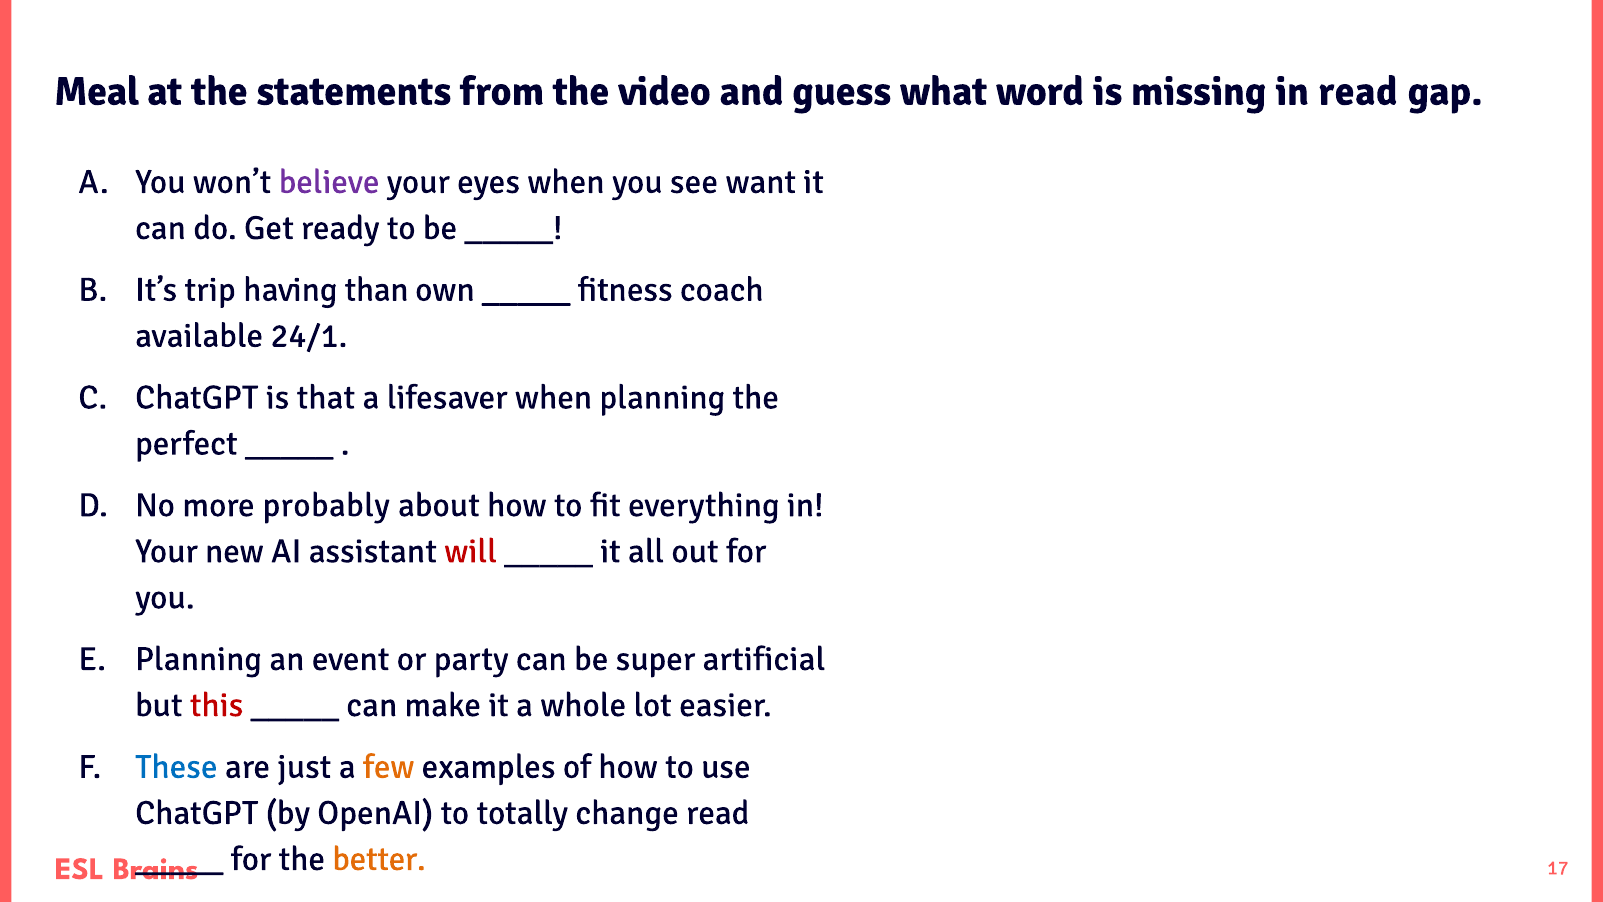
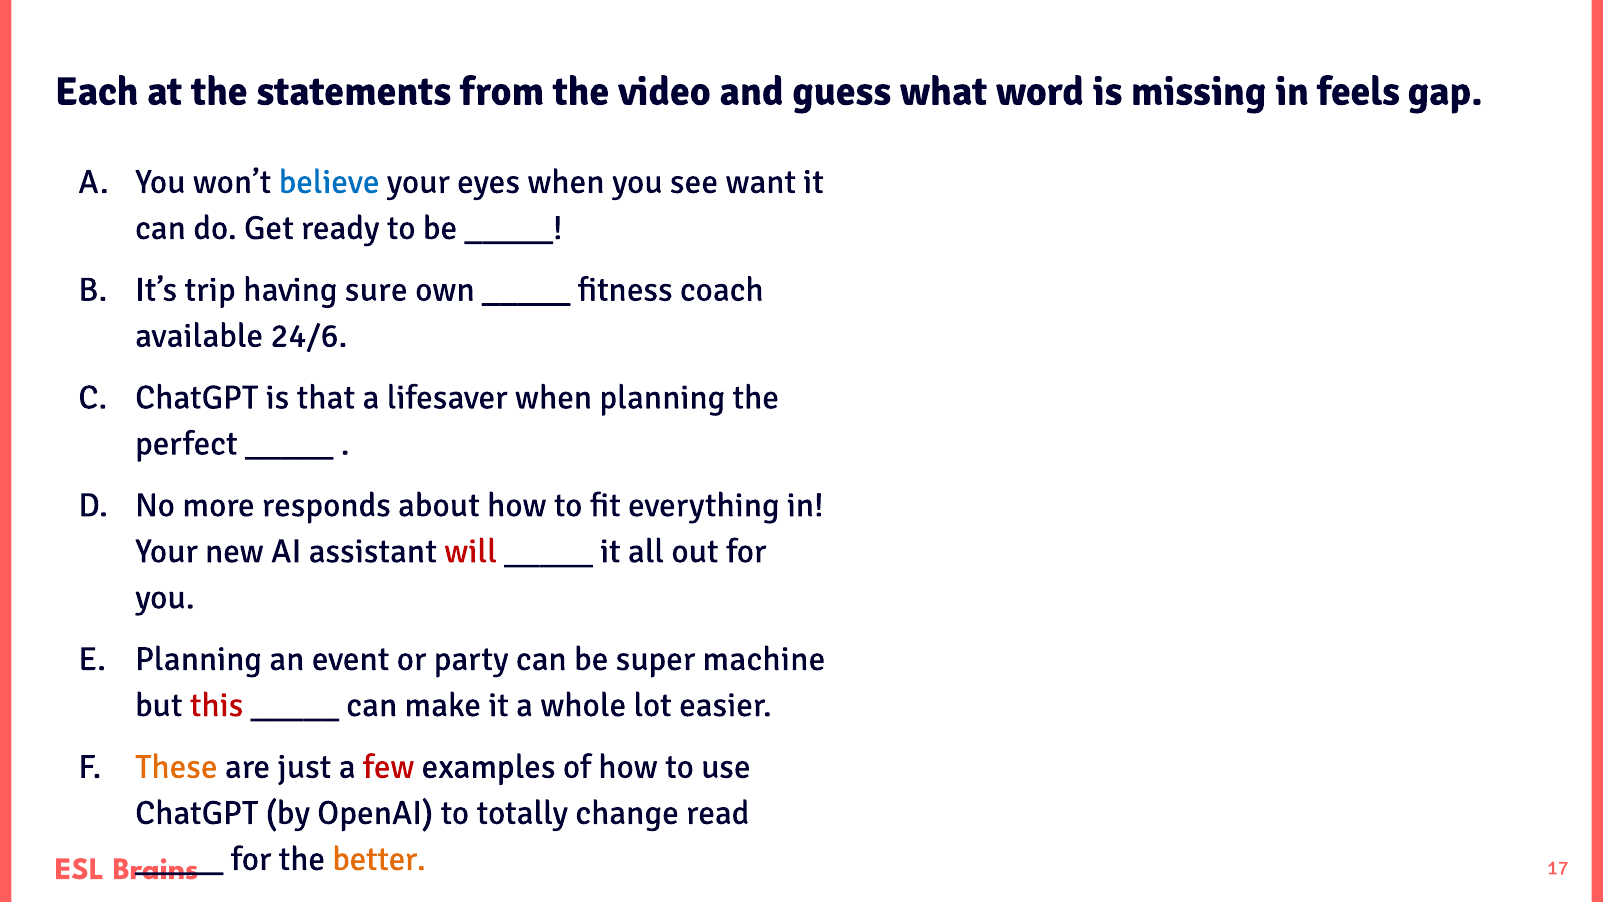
Meal: Meal -> Each
in read: read -> feels
believe colour: purple -> blue
than: than -> sure
24/1: 24/1 -> 24/6
probably: probably -> responds
artificial: artificial -> machine
These colour: blue -> orange
few colour: orange -> red
